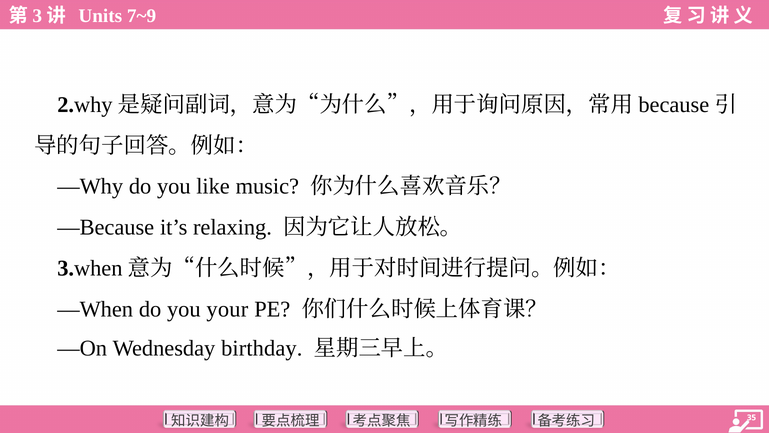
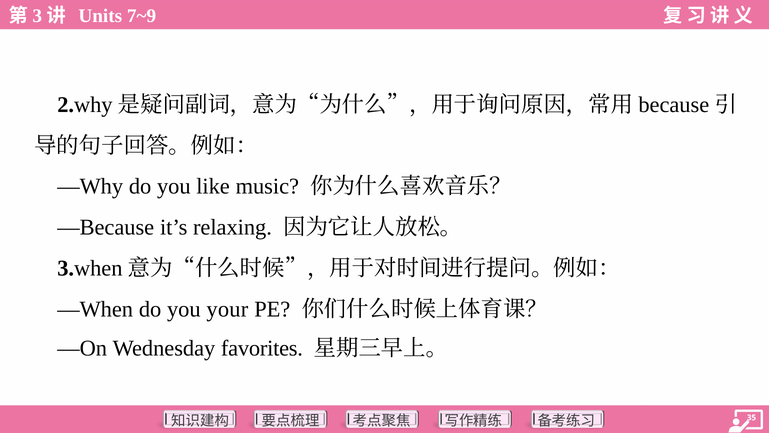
birthday: birthday -> favorites
